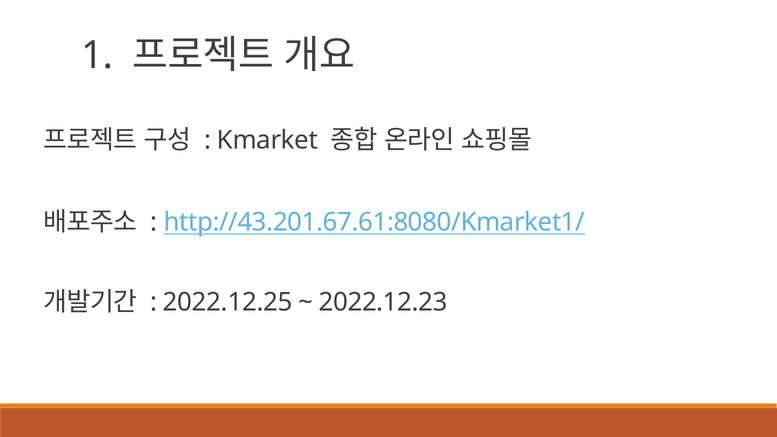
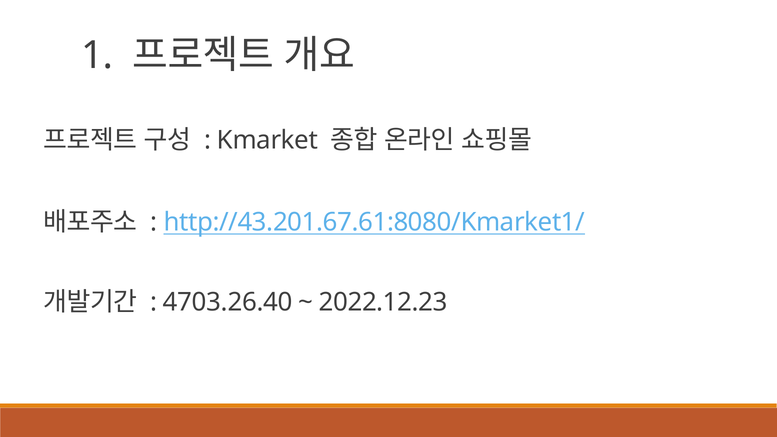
2022.12.25: 2022.12.25 -> 4703.26.40
